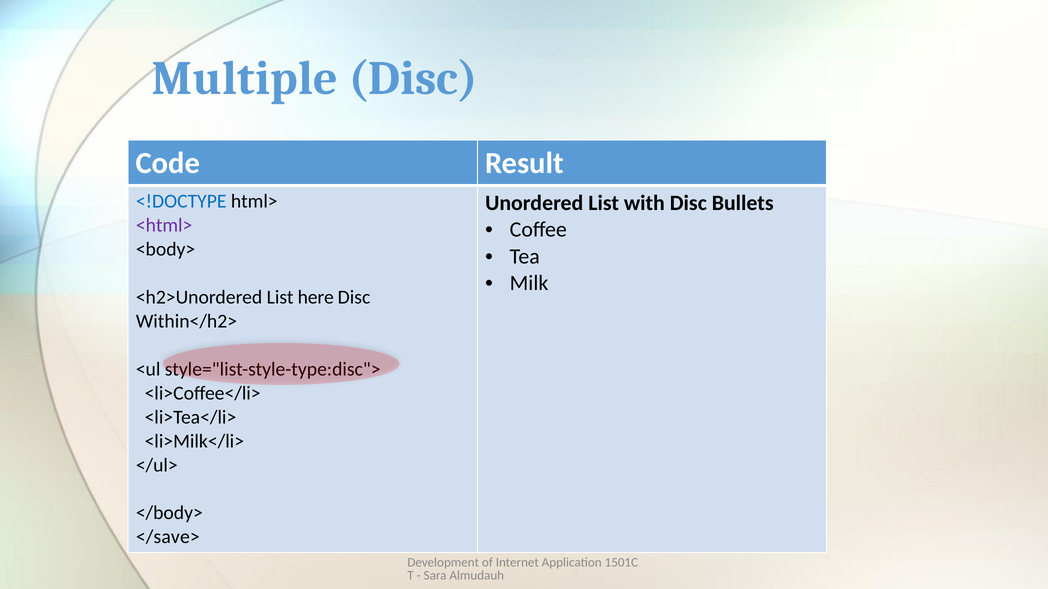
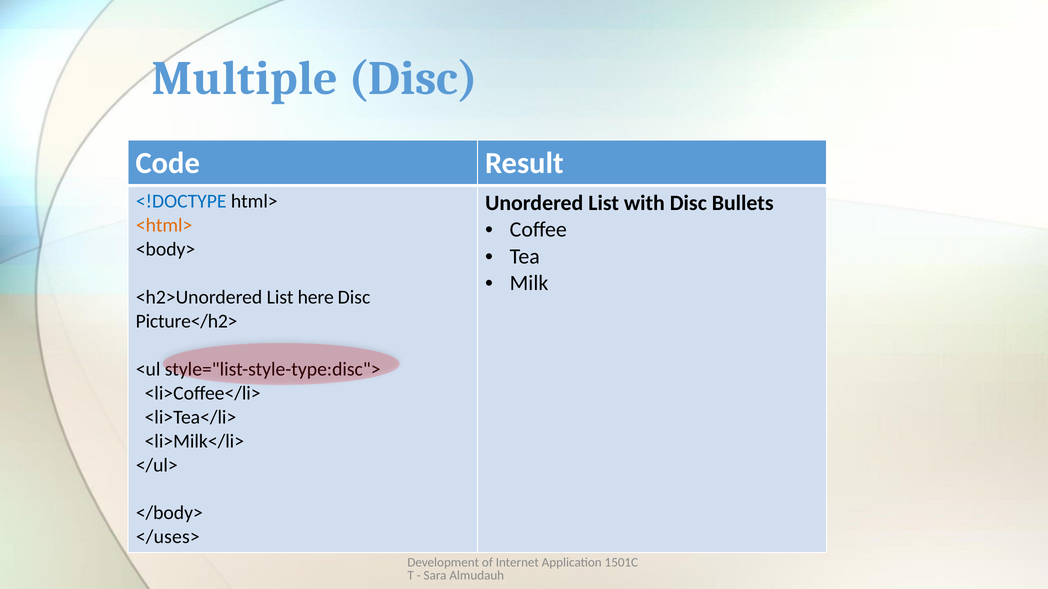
<html> colour: purple -> orange
Within</h2>: Within</h2> -> Picture</h2>
</save>: </save> -> </uses>
